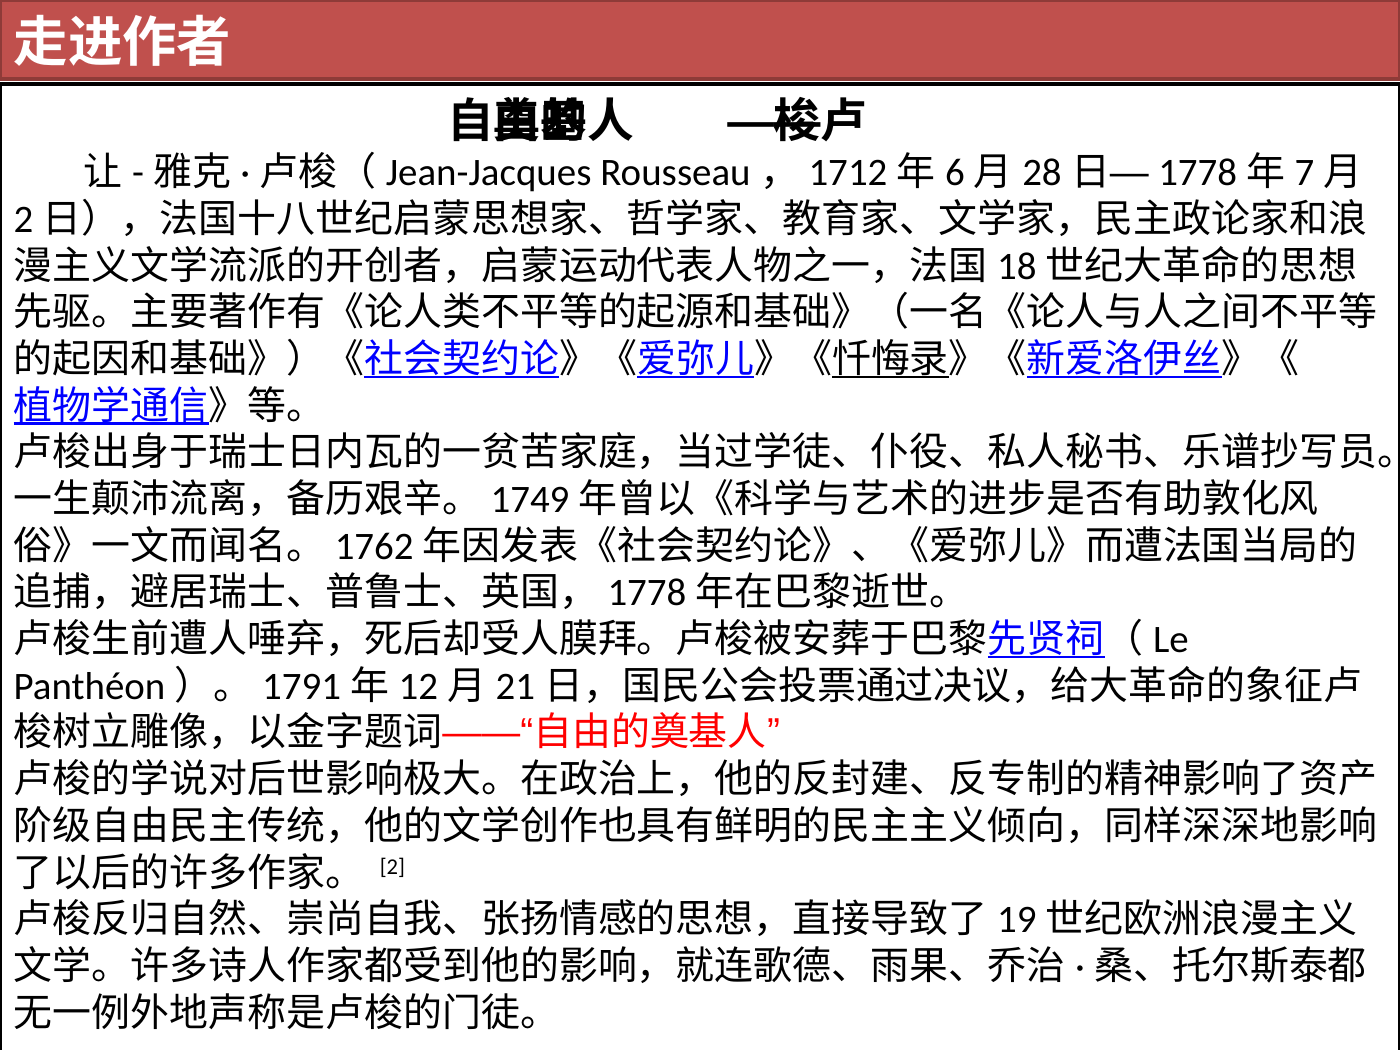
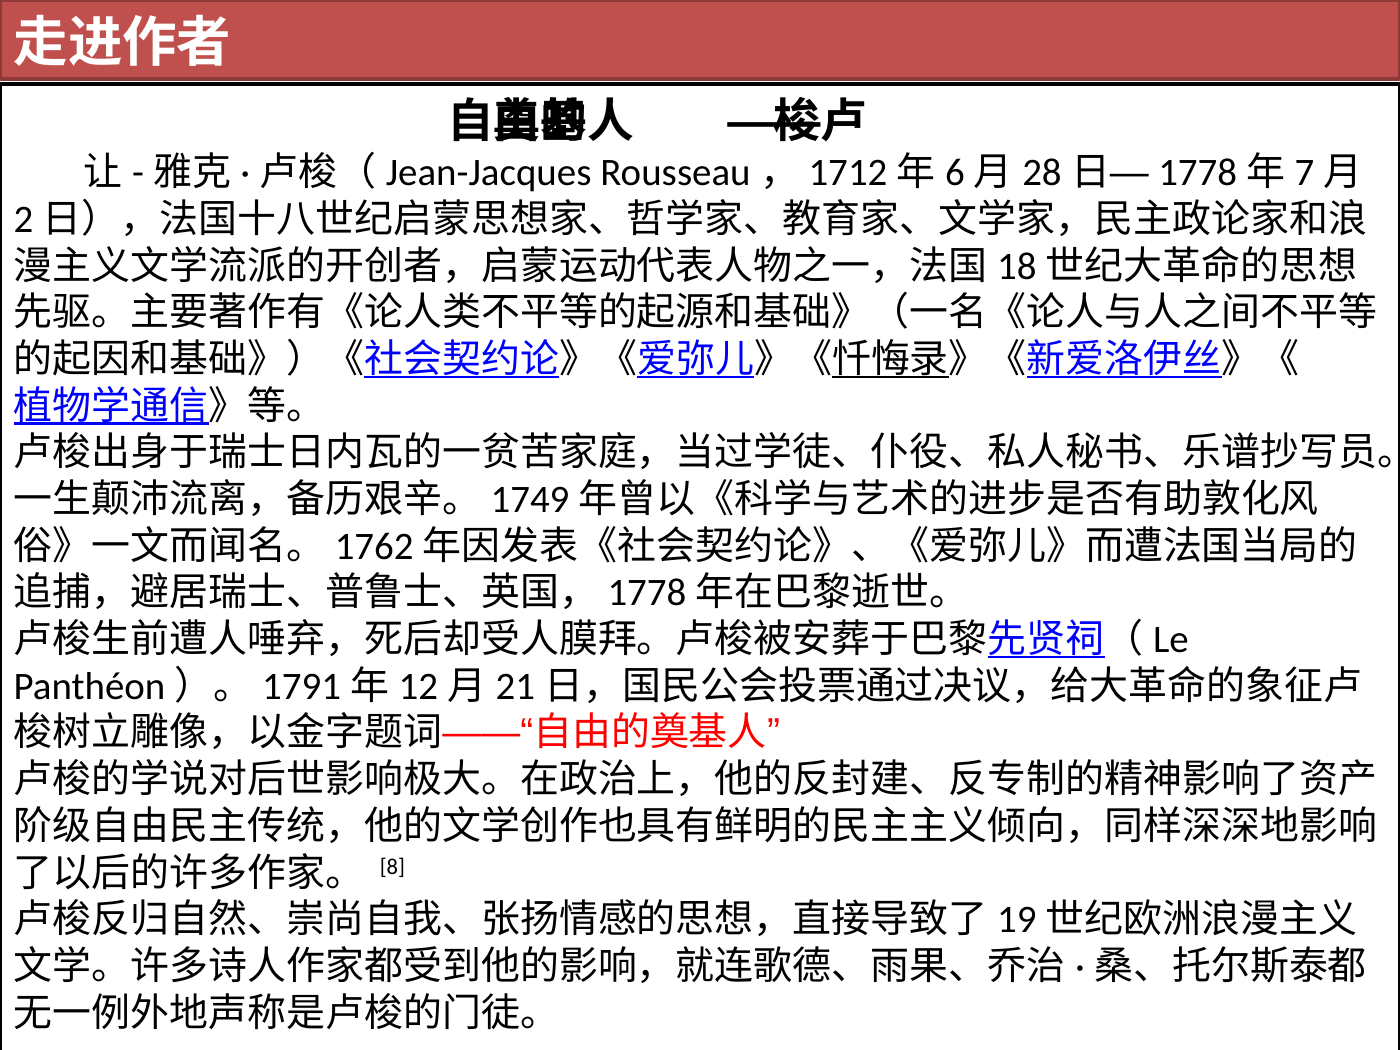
2: 2 -> 8
